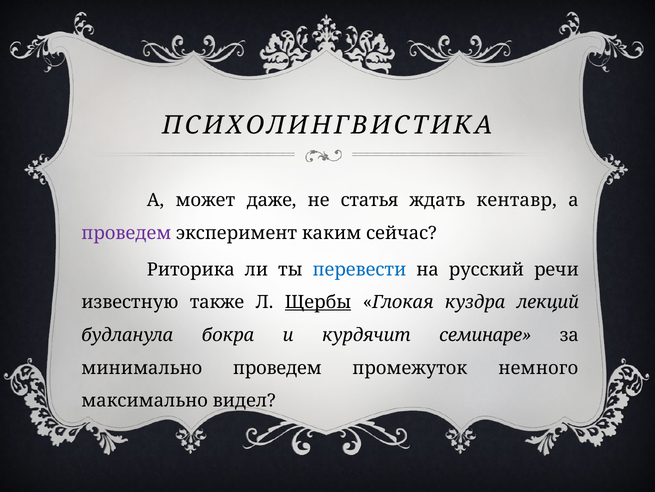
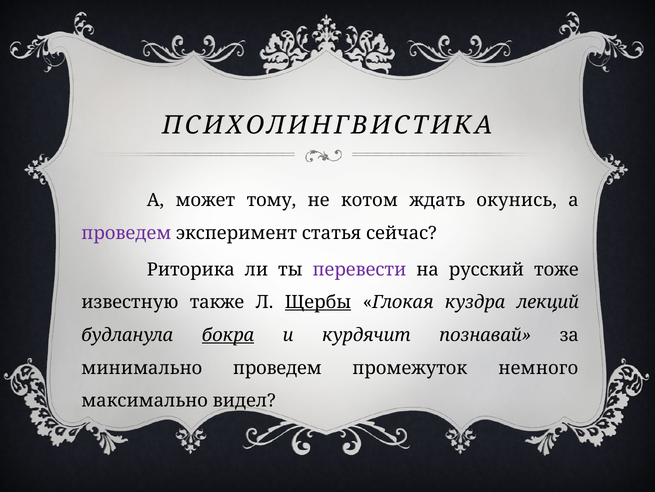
даже: даже -> тому
статья: статья -> котом
кентавр: кентавр -> окунись
каким: каким -> статья
перевести colour: blue -> purple
речи: речи -> тоже
бокра underline: none -> present
семинаре: семинаре -> познавай
